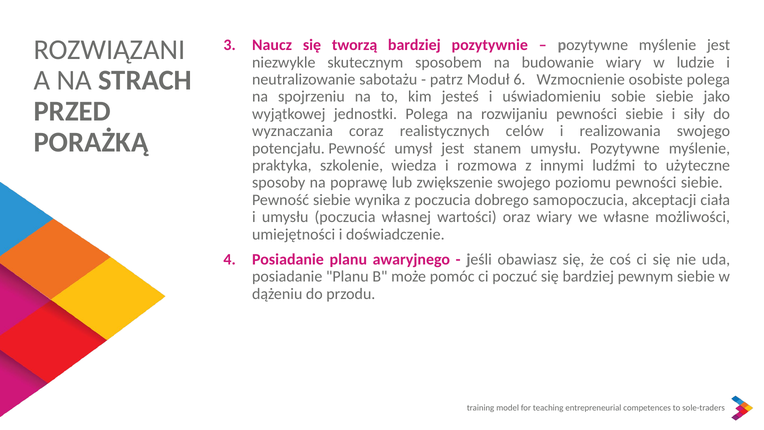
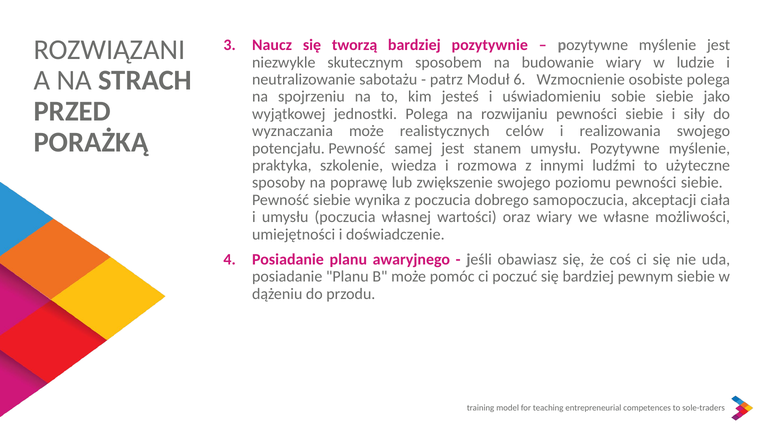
wyznaczania coraz: coraz -> może
umysł: umysł -> samej
